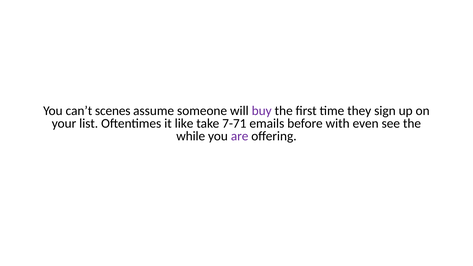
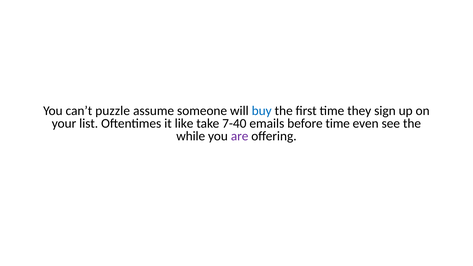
scenes: scenes -> puzzle
buy colour: purple -> blue
7-71: 7-71 -> 7-40
before with: with -> time
